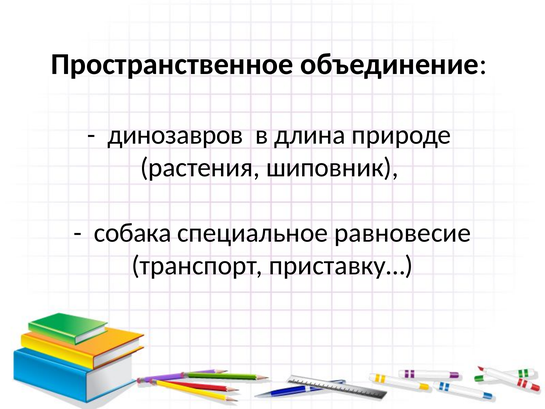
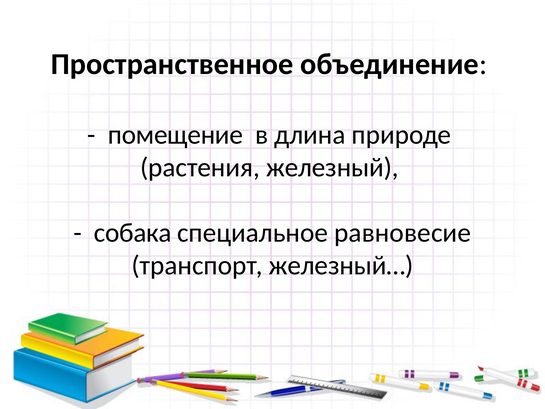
динозавров: динозавров -> помещение
шиповник: шиповник -> железный
приставку…: приставку… -> железный…
